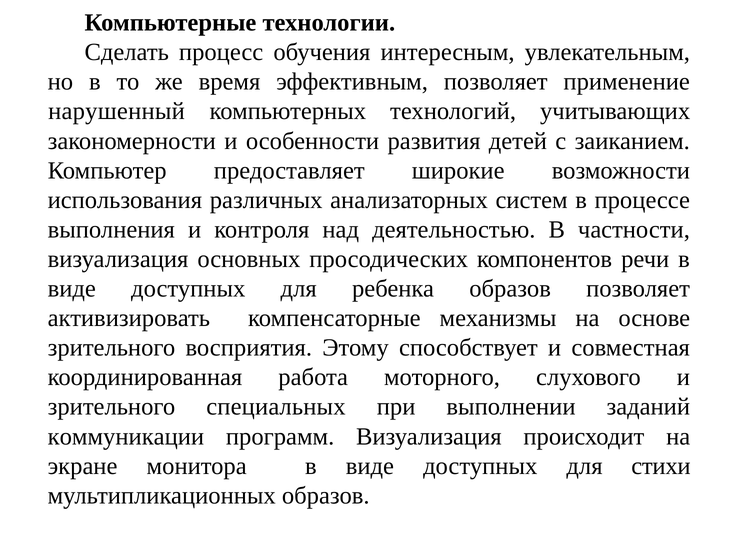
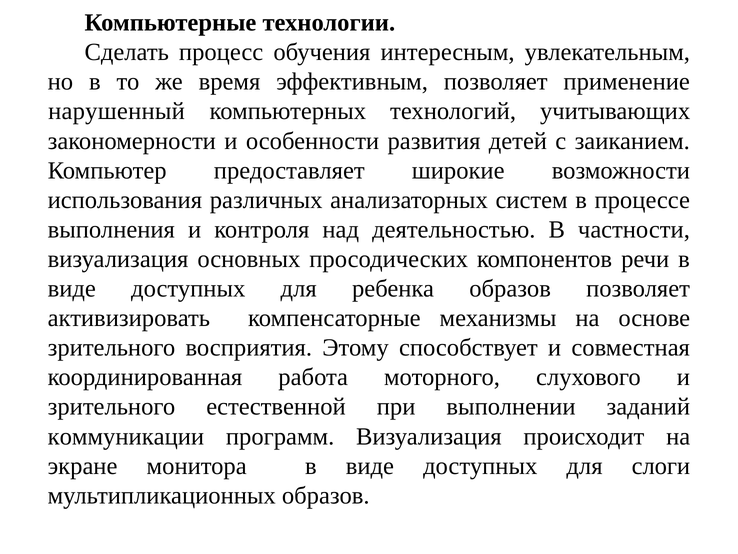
специальных: специальных -> естественной
стихи: стихи -> слоги
